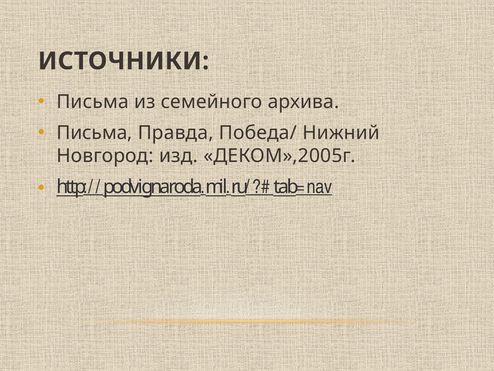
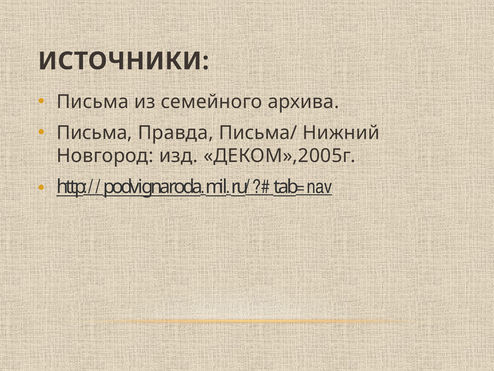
Победа/: Победа/ -> Письма/
